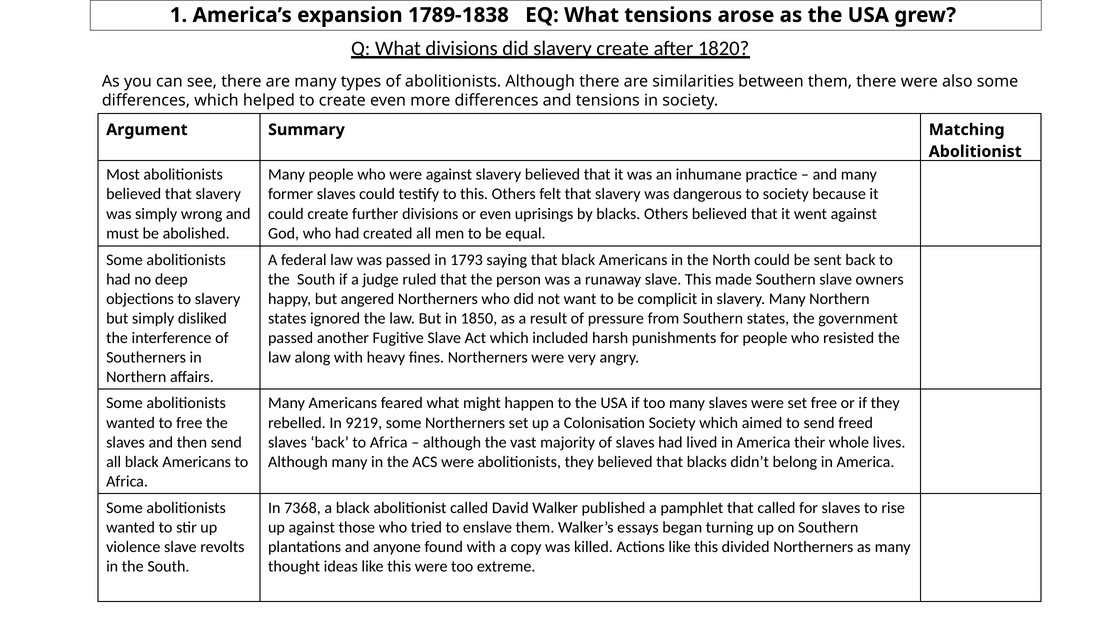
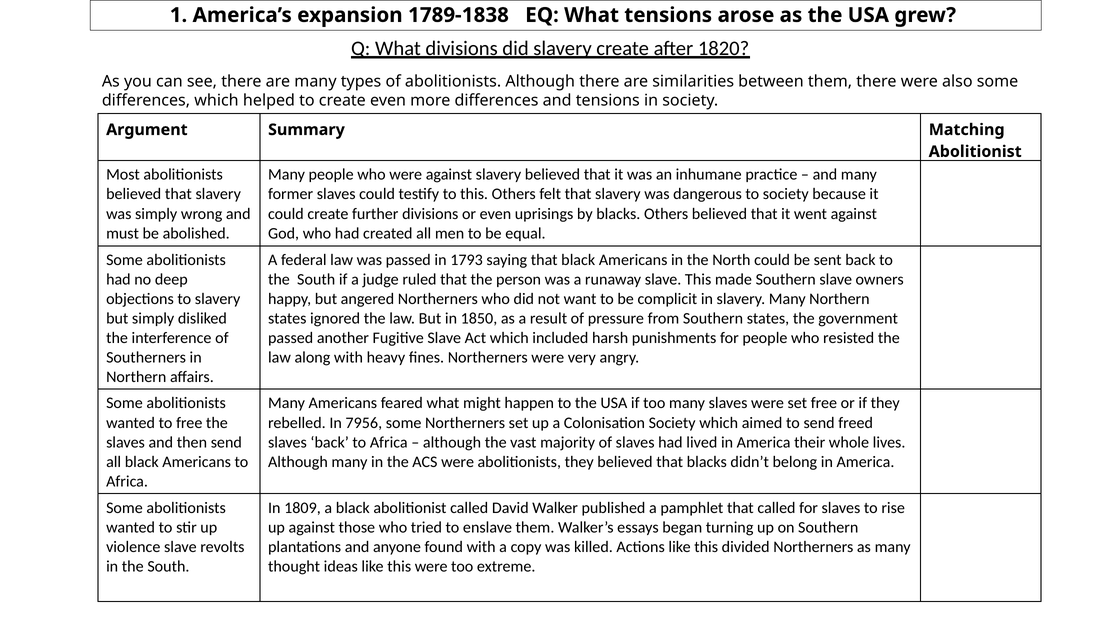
9219: 9219 -> 7956
7368: 7368 -> 1809
